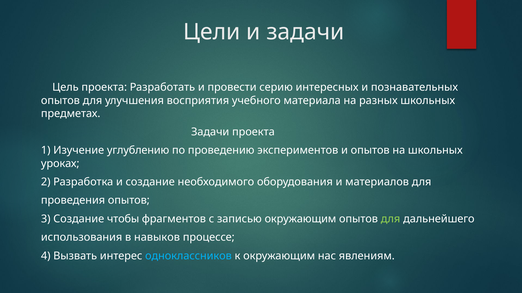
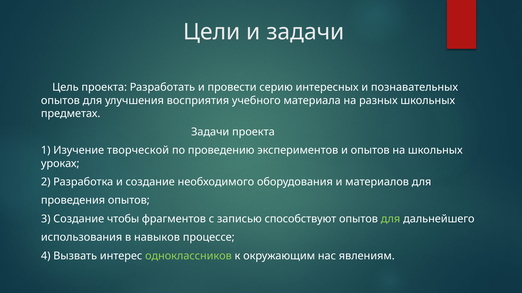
углублению: углублению -> творческой
записью окружающим: окружающим -> способствуют
одноклассников colour: light blue -> light green
